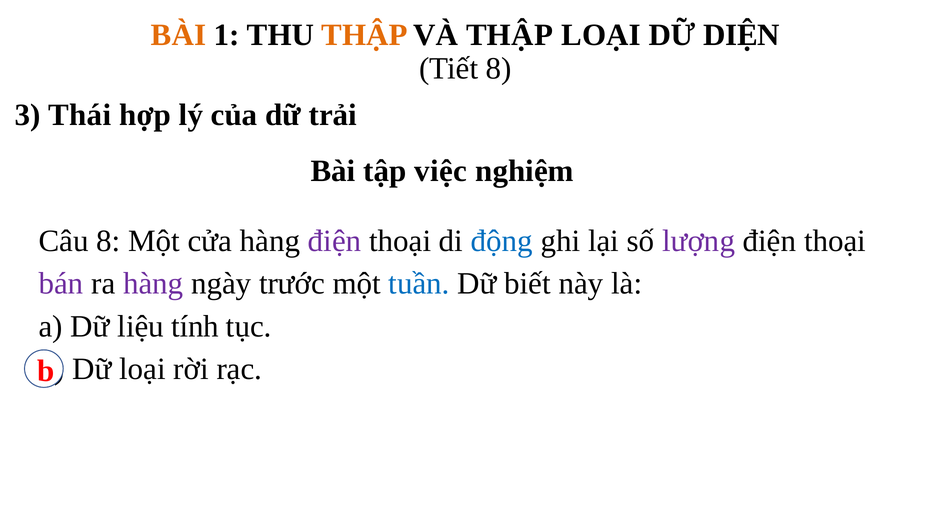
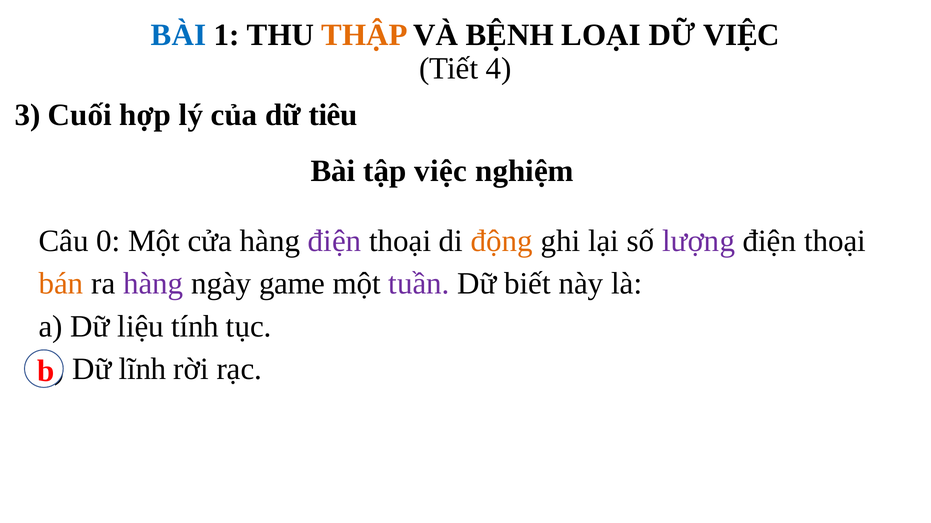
BÀI at (179, 35) colour: orange -> blue
VÀ THẬP: THẬP -> BỆNH
DỮ DIỆN: DIỆN -> VIỆC
Tiết 8: 8 -> 4
Thái: Thái -> Cuối
trải: trải -> tiêu
Câu 8: 8 -> 0
động colour: blue -> orange
bán colour: purple -> orange
trước: trước -> game
tuần colour: blue -> purple
Dữ loại: loại -> lĩnh
